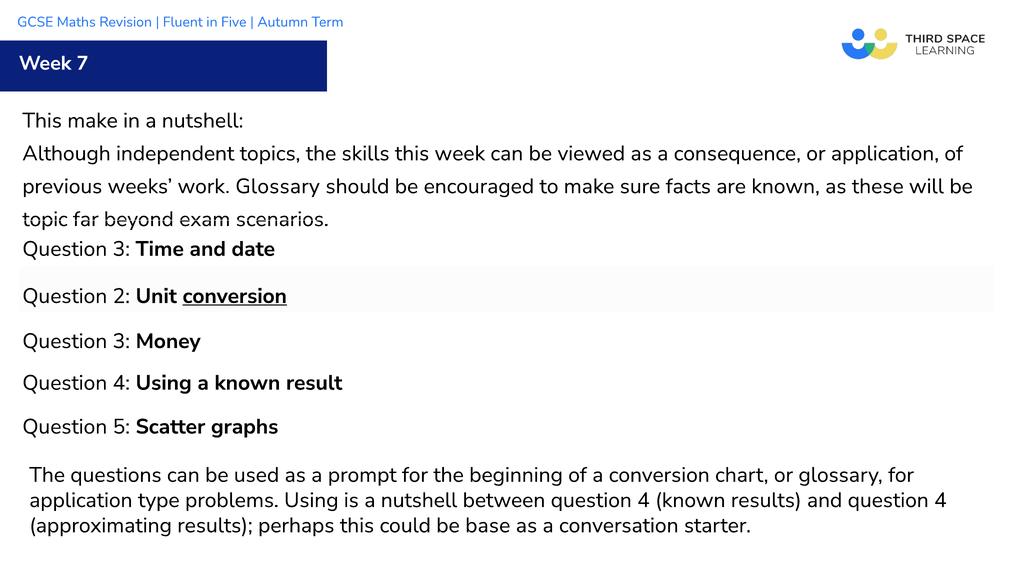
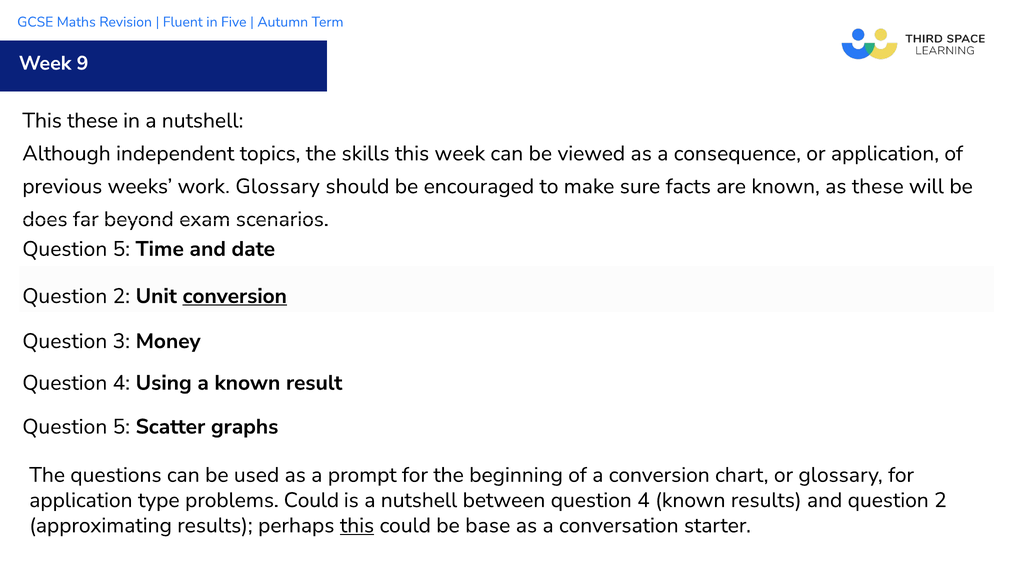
7: 7 -> 9
This make: make -> these
topic: topic -> does
3 at (121, 249): 3 -> 5
problems Using: Using -> Could
and question 4: 4 -> 2
this at (357, 526) underline: none -> present
